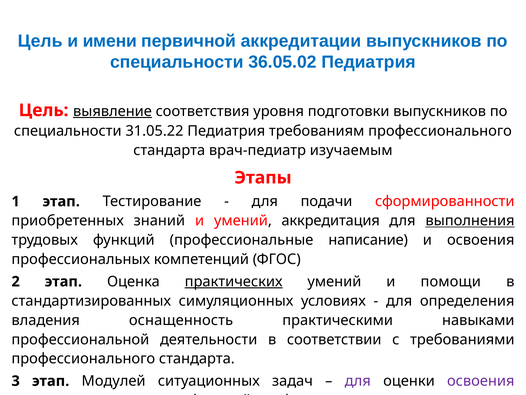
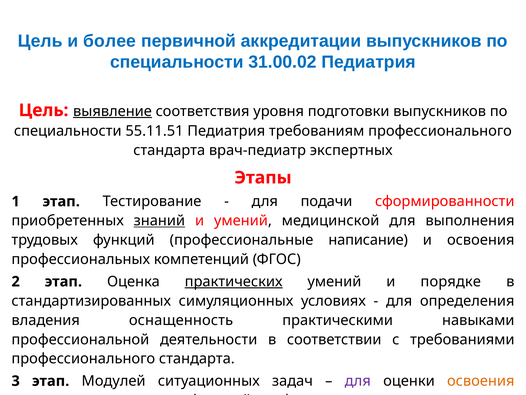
имени: имени -> более
36.05.02: 36.05.02 -> 31.00.02
31.05.22: 31.05.22 -> 55.11.51
изучаемым: изучаемым -> экспертных
знаний underline: none -> present
аккредитация: аккредитация -> медицинской
выполнения underline: present -> none
помощи: помощи -> порядке
освоения at (481, 381) colour: purple -> orange
